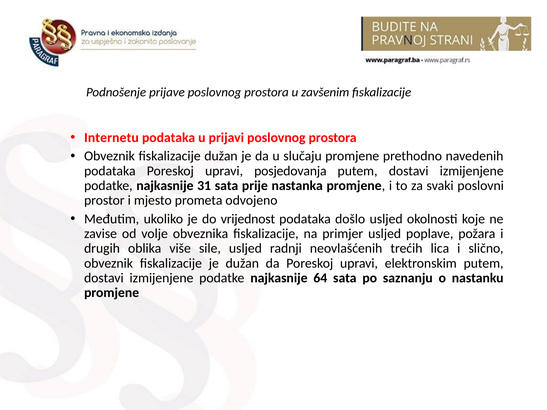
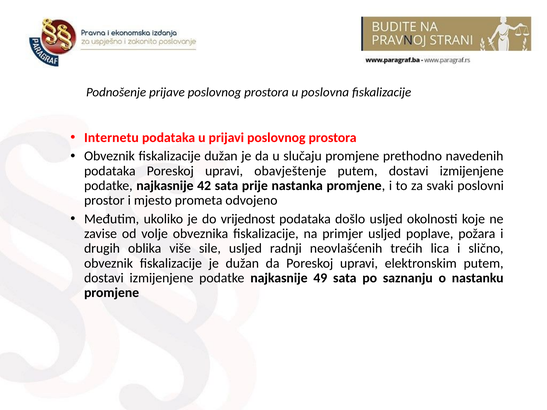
zavšenim: zavšenim -> poslovna
posjedovanja: posjedovanja -> obavještenje
31: 31 -> 42
64: 64 -> 49
